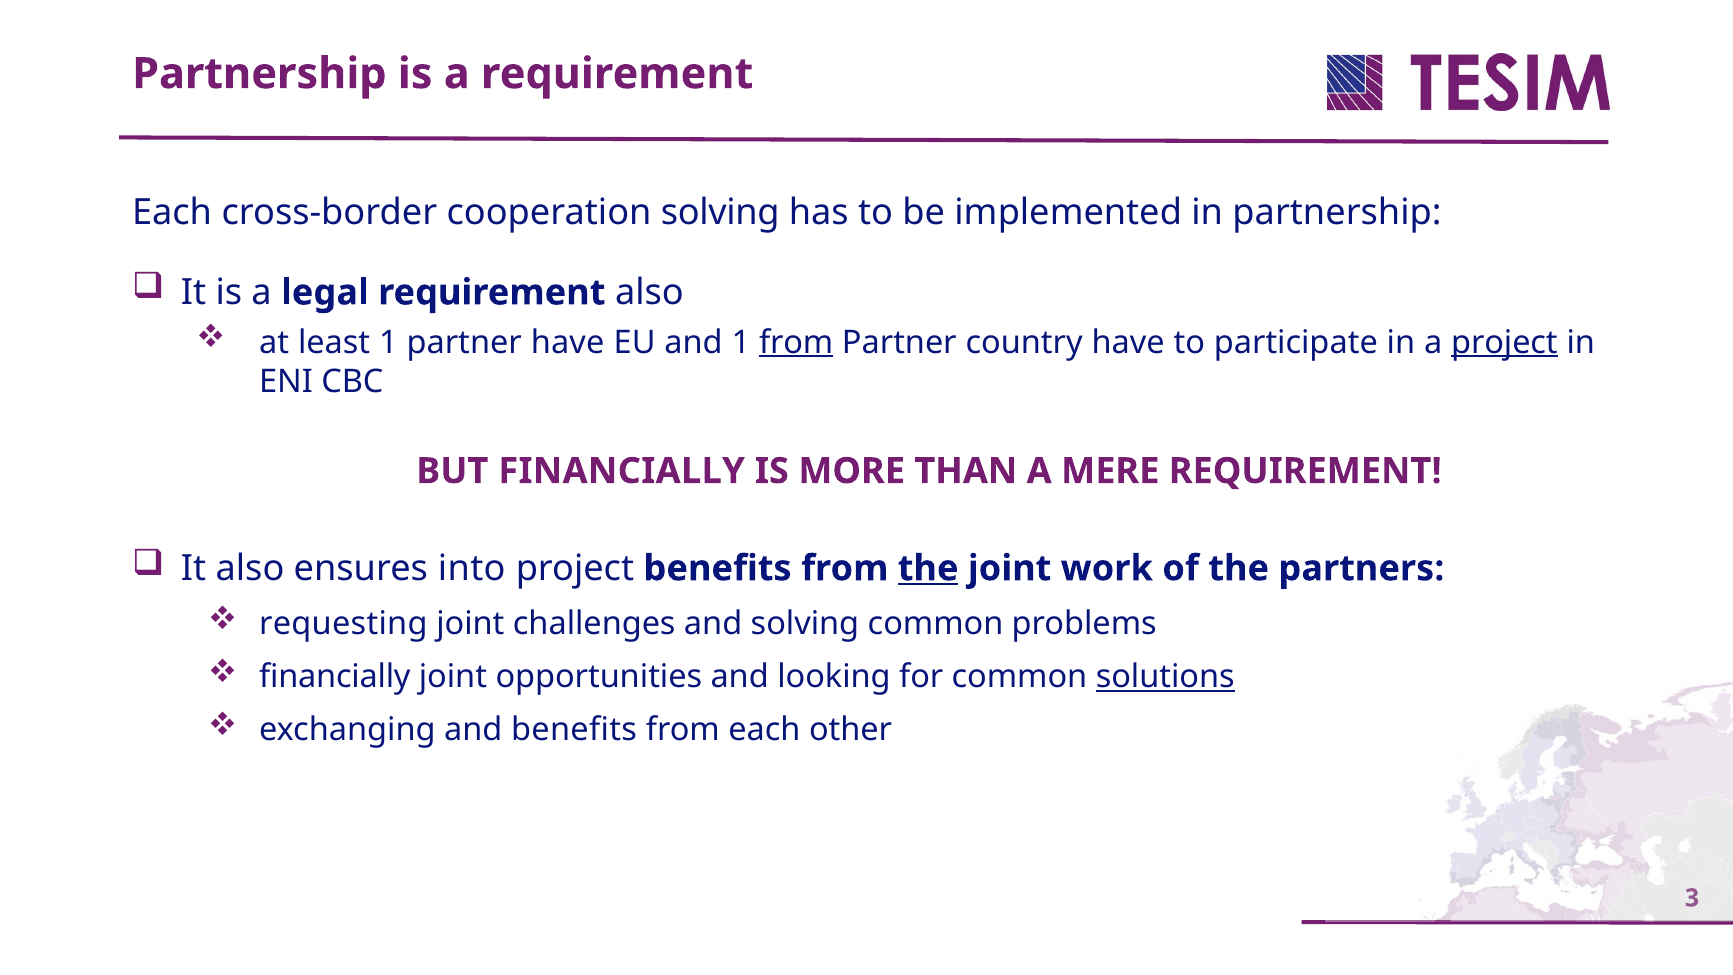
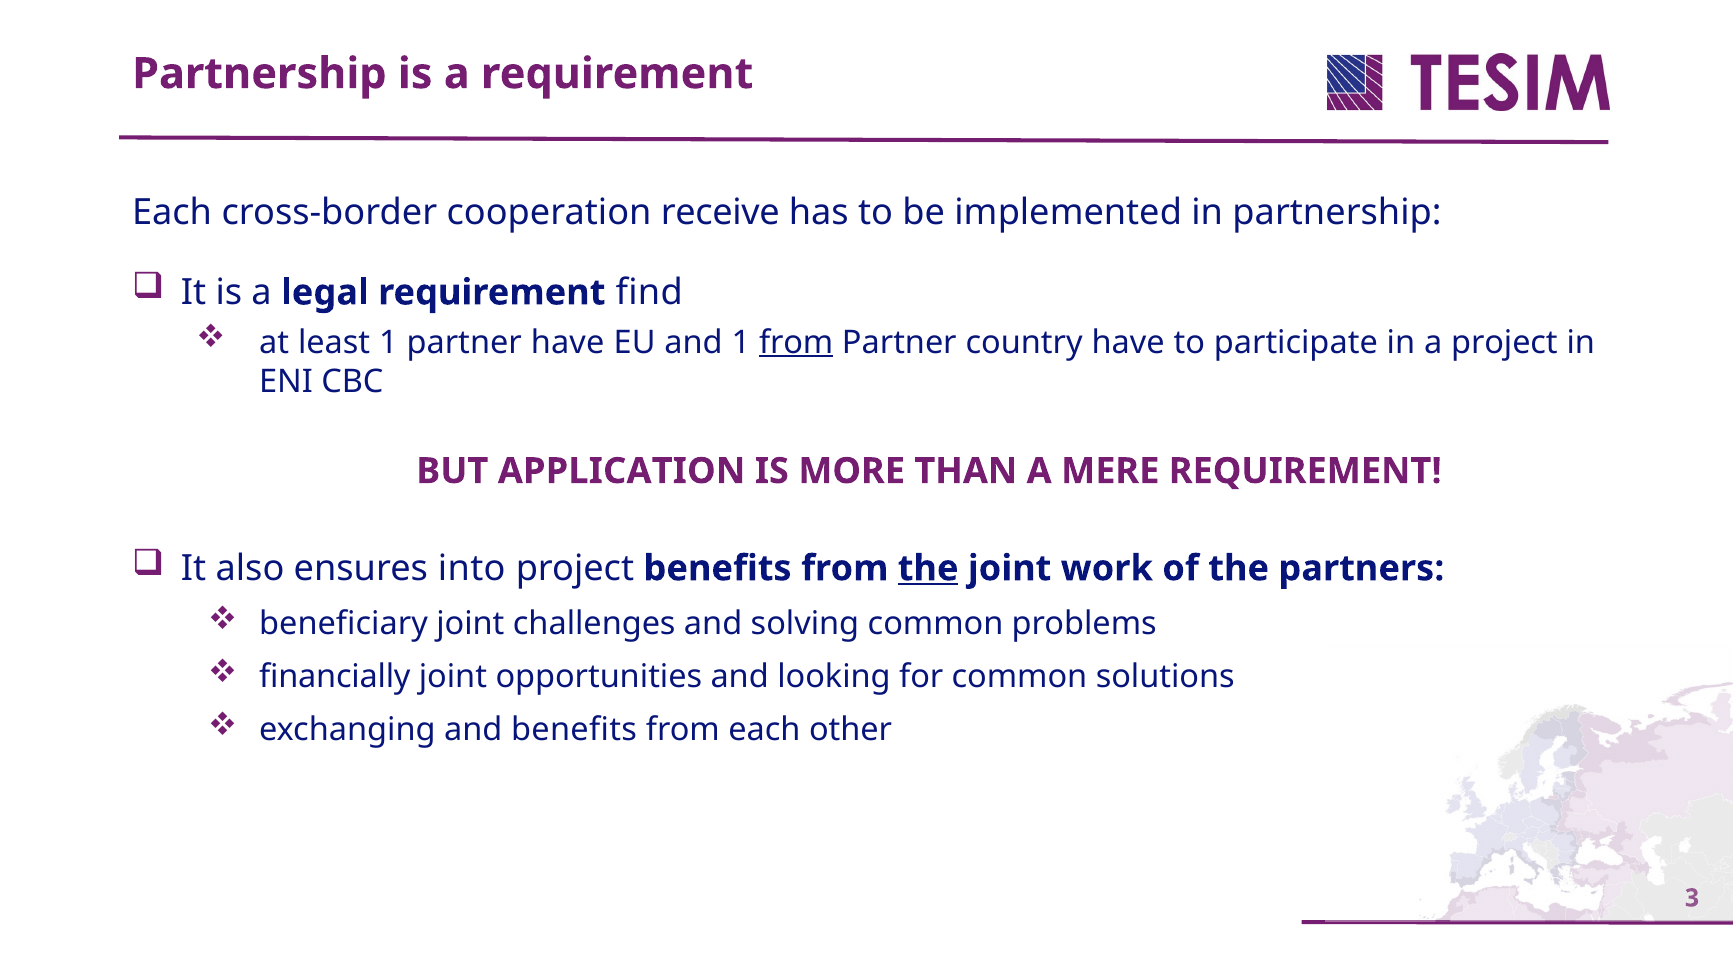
cooperation solving: solving -> receive
requirement also: also -> find
project at (1504, 342) underline: present -> none
BUT FINANCIALLY: FINANCIALLY -> APPLICATION
requesting: requesting -> beneficiary
solutions underline: present -> none
